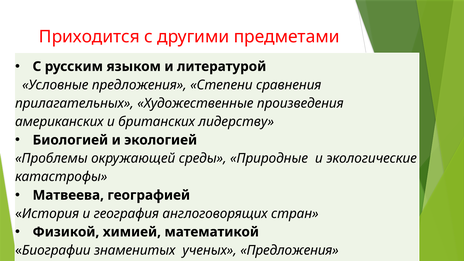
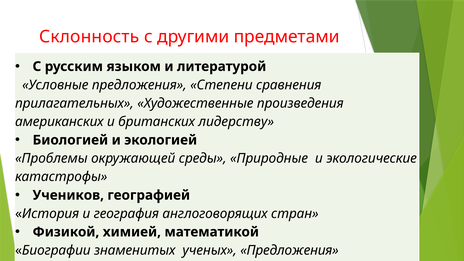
Приходится: Приходится -> Склонность
Матвеева: Матвеева -> Учеников
